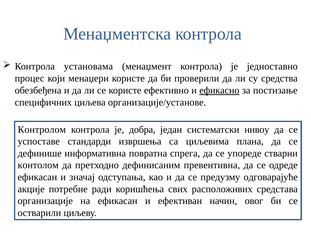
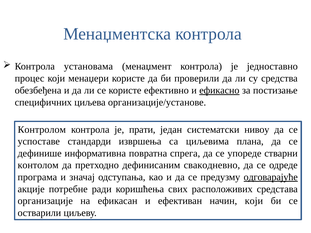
добра: добра -> прати
превентивна: превентивна -> свакодневно
ефикасан at (37, 177): ефикасан -> програма
одговарајуће underline: none -> present
начин овог: овог -> који
